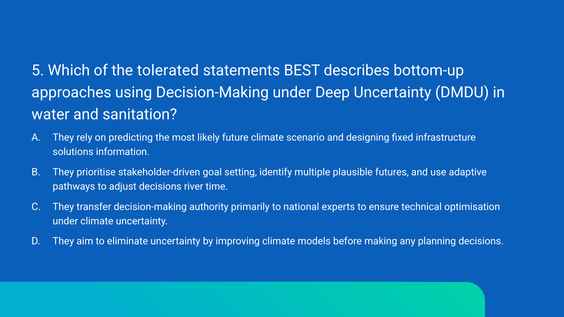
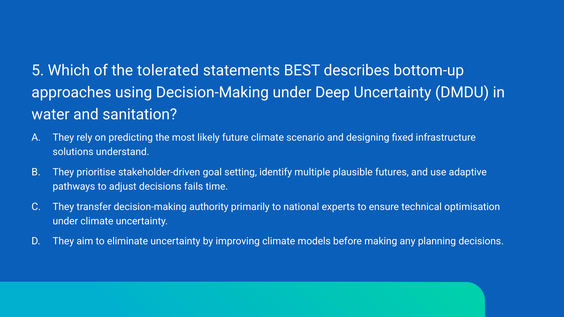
information: information -> understand
river: river -> fails
